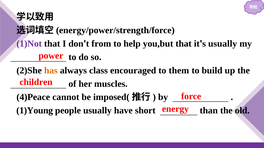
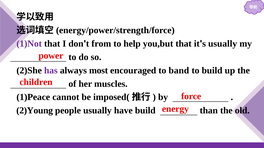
has colour: orange -> purple
class: class -> most
them: them -> band
4)Peace: 4)Peace -> 1)Peace
1)Young: 1)Young -> 2)Young
have short: short -> build
